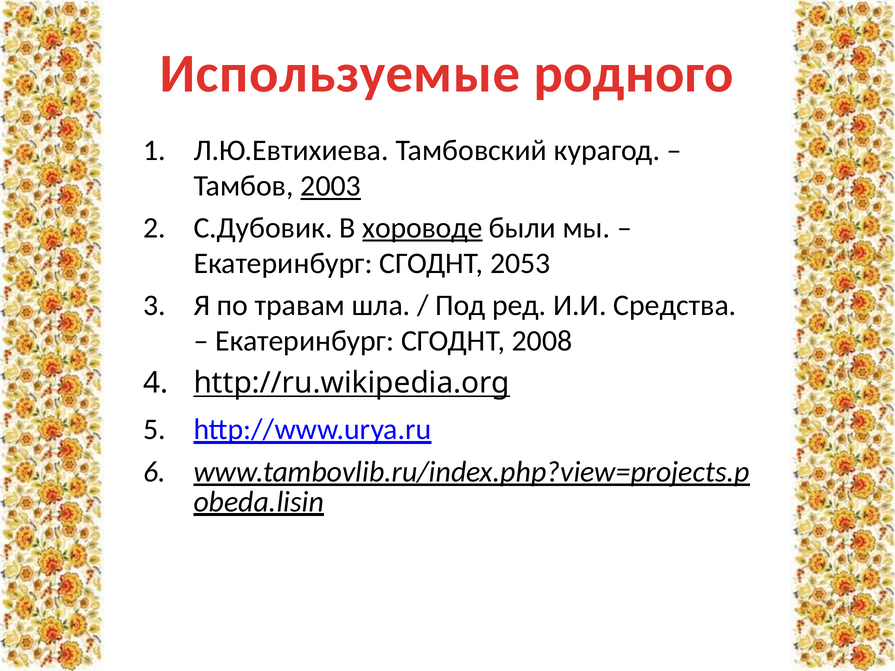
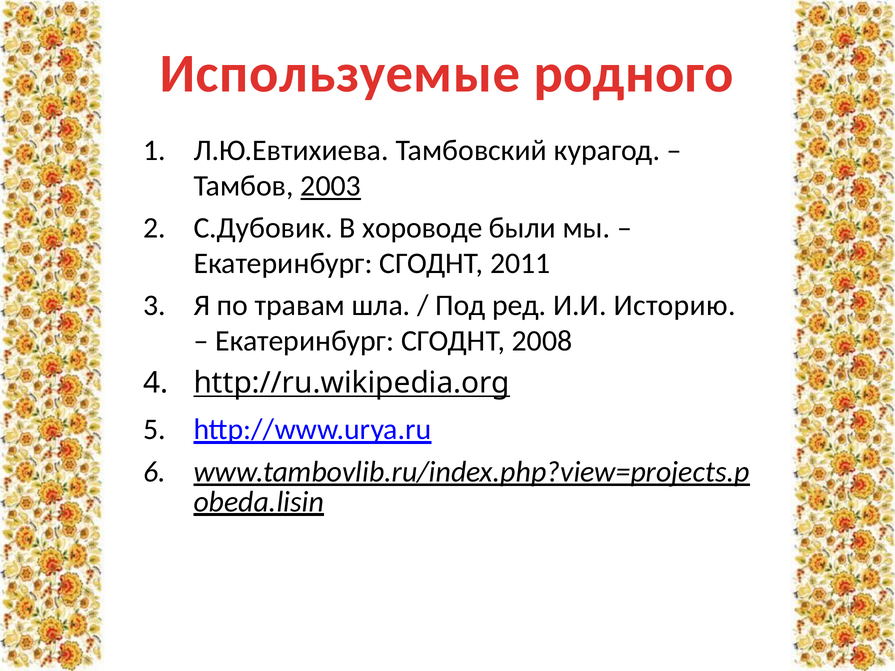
хороводе underline: present -> none
2053: 2053 -> 2011
Средства: Средства -> Историю
